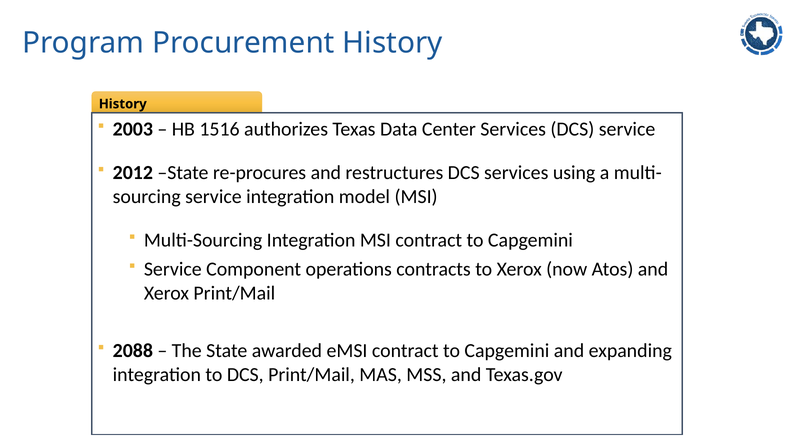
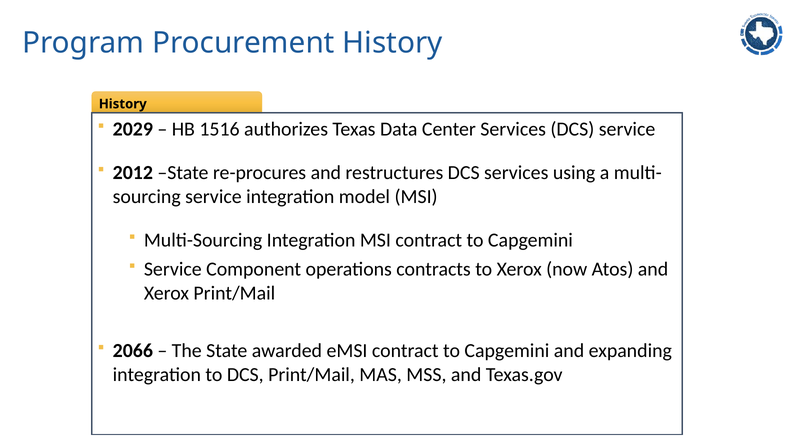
2003: 2003 -> 2029
2088: 2088 -> 2066
